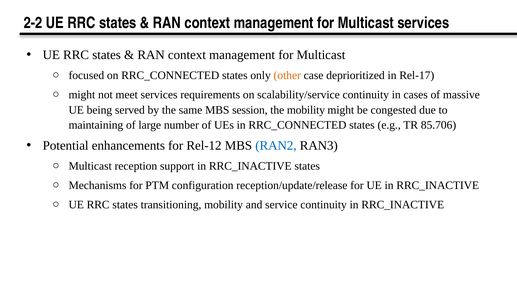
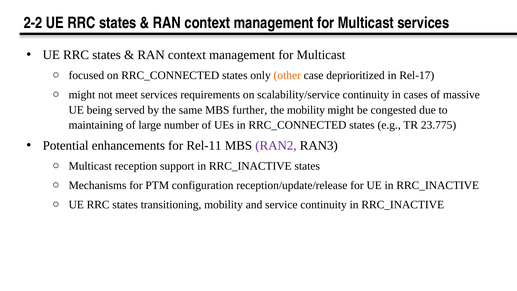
session: session -> further
85.706: 85.706 -> 23.775
Rel-12: Rel-12 -> Rel-11
RAN2 colour: blue -> purple
